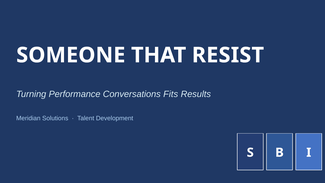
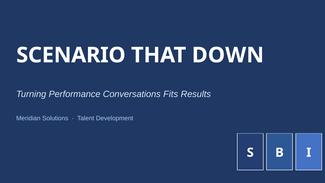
SOMEONE: SOMEONE -> SCENARIO
RESIST: RESIST -> DOWN
